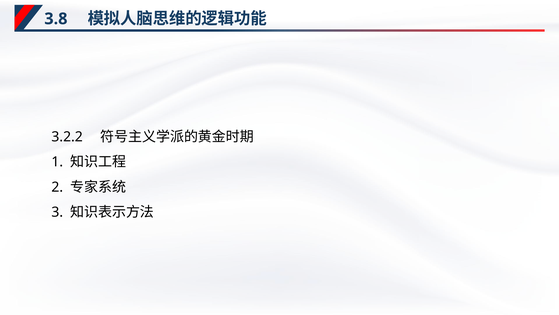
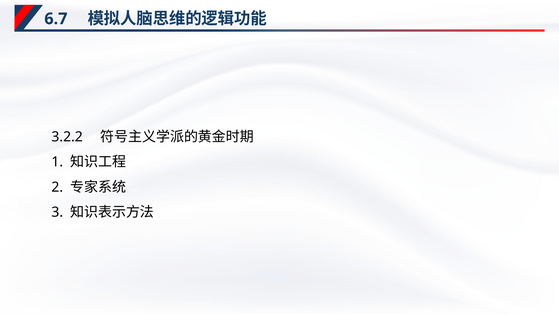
3.8: 3.8 -> 6.7
